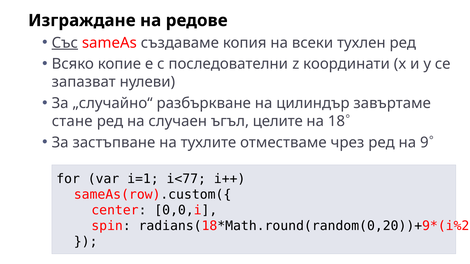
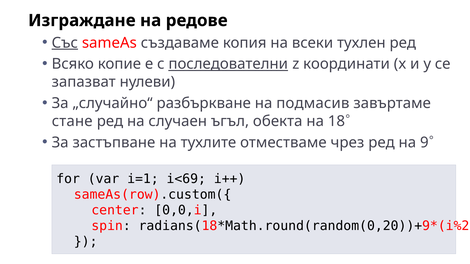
последователни underline: none -> present
цилиндър: цилиндър -> подмасив
целите: целите -> обекта
i<77: i<77 -> i<69
